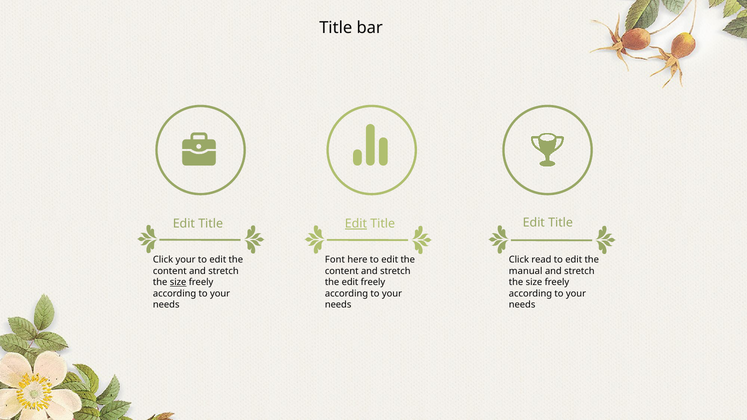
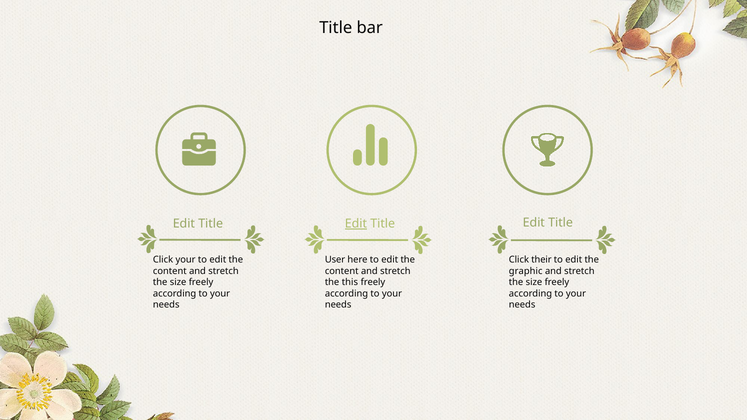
Font: Font -> User
read: read -> their
manual: manual -> graphic
size at (178, 282) underline: present -> none
the edit: edit -> this
